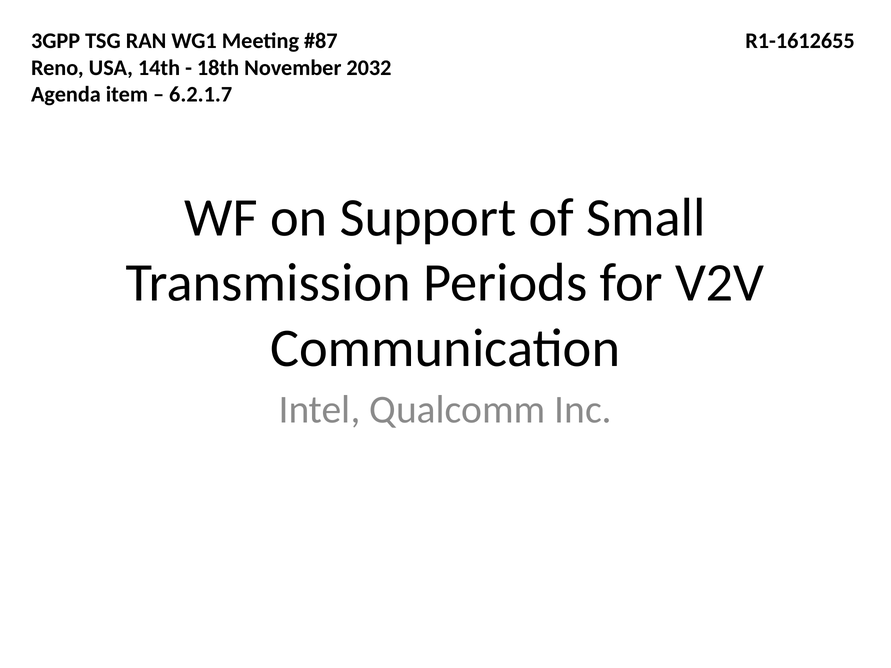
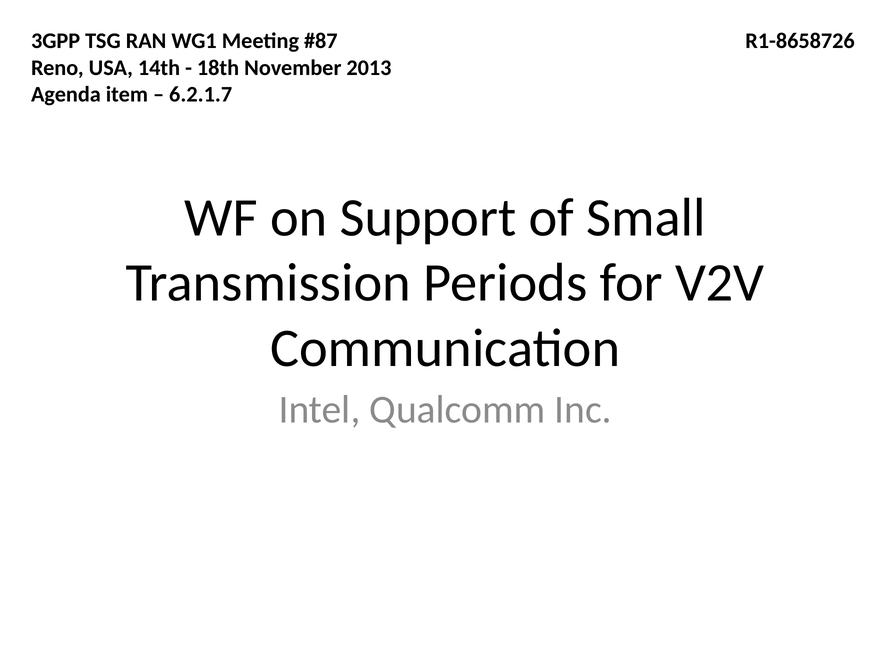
R1-1612655: R1-1612655 -> R1-8658726
2032: 2032 -> 2013
